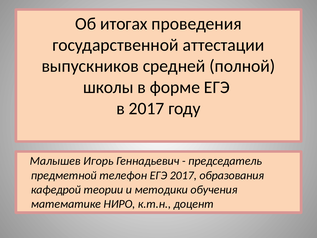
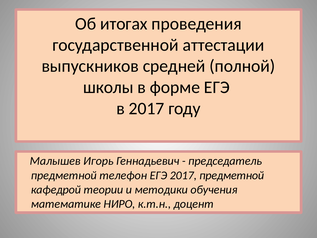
2017 образования: образования -> предметной
